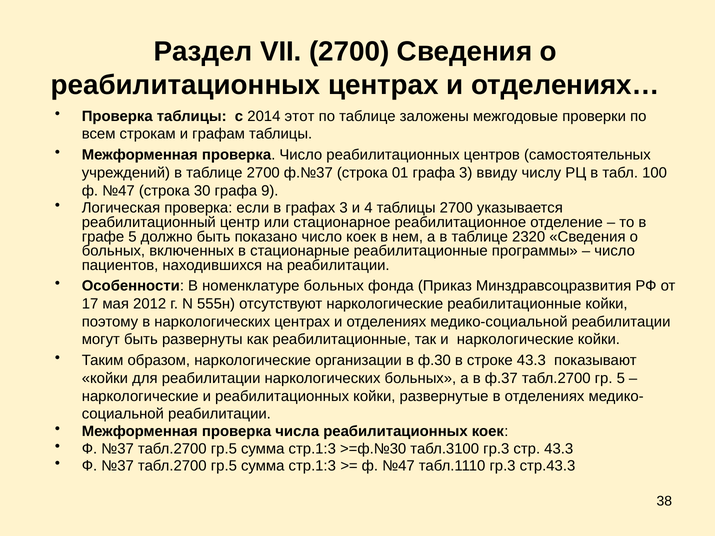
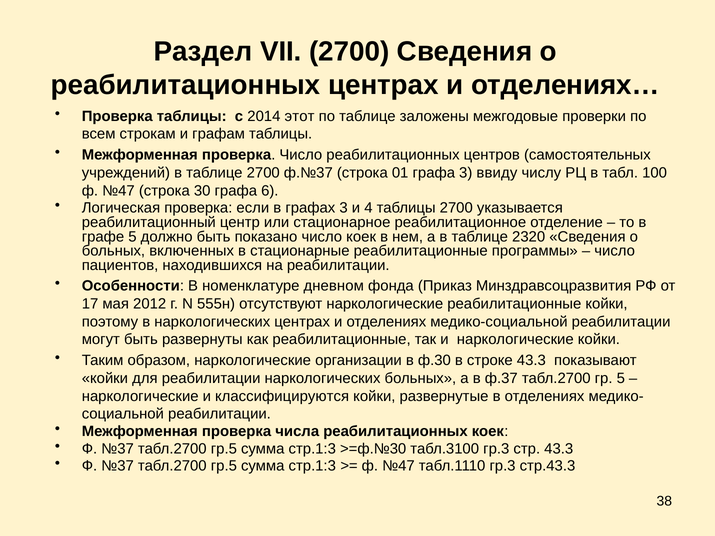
9: 9 -> 6
номенклатуре больных: больных -> дневном
и реабилитационных: реабилитационных -> классифицируются
